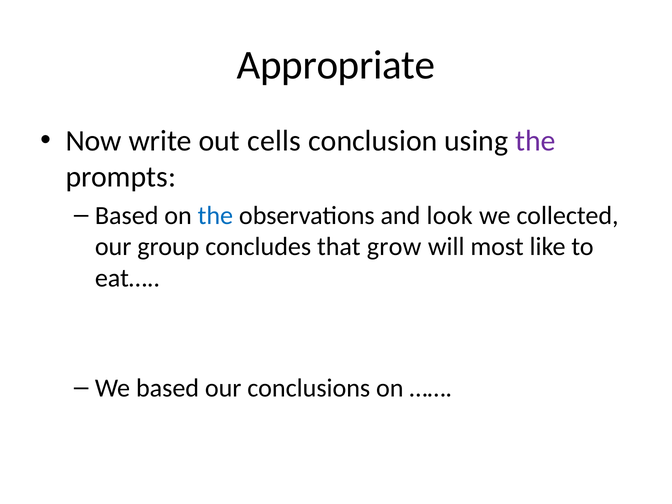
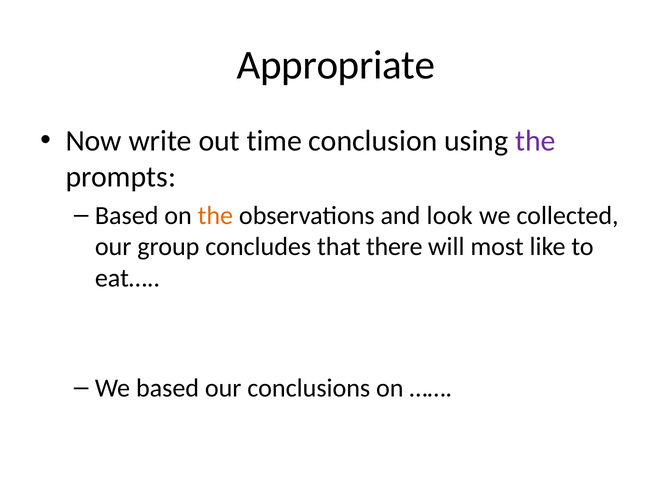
cells: cells -> time
the at (215, 215) colour: blue -> orange
grow: grow -> there
